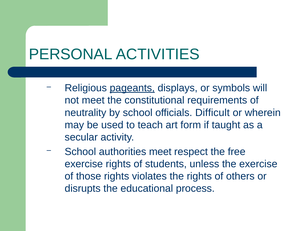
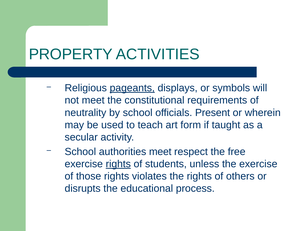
PERSONAL: PERSONAL -> PROPERTY
Difficult: Difficult -> Present
rights at (118, 164) underline: none -> present
